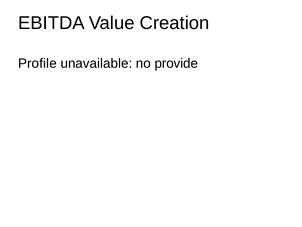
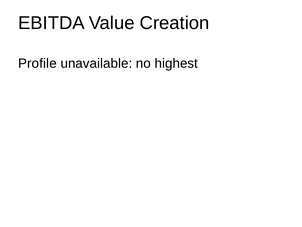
provide: provide -> highest
